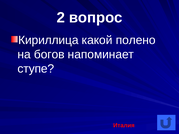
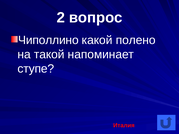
Кириллица: Кириллица -> Чиполлино
богов: богов -> такой
